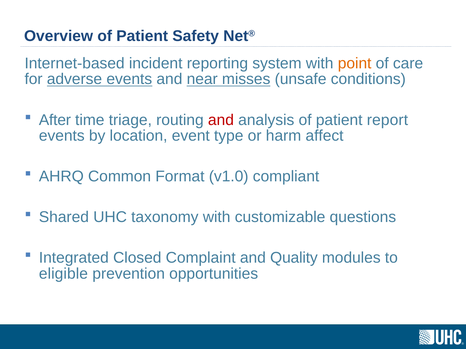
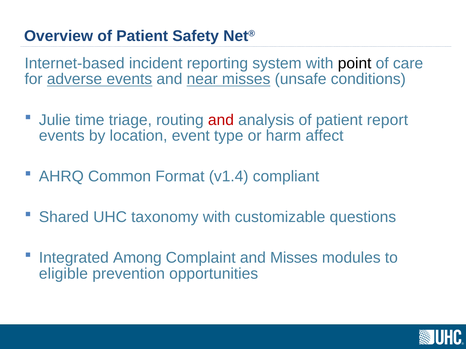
point colour: orange -> black
After: After -> Julie
v1.0: v1.0 -> v1.4
Closed: Closed -> Among
and Quality: Quality -> Misses
